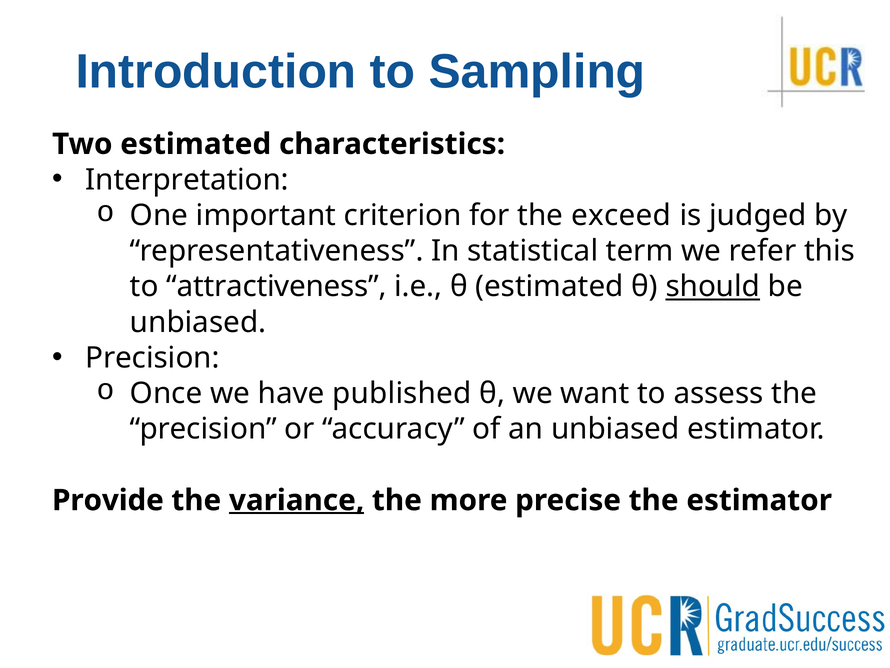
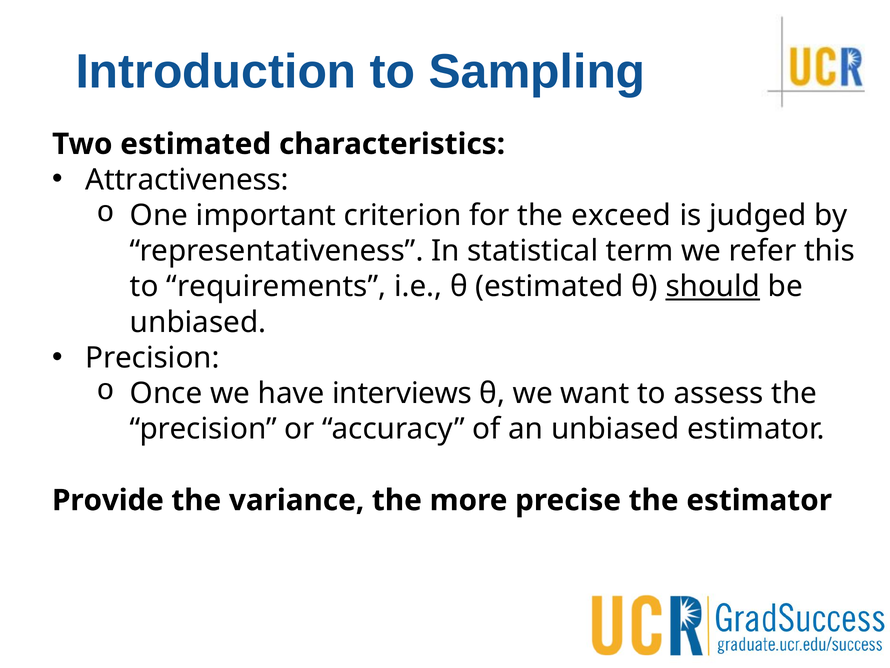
Interpretation: Interpretation -> Attractiveness
attractiveness: attractiveness -> requirements
published: published -> interviews
variance underline: present -> none
